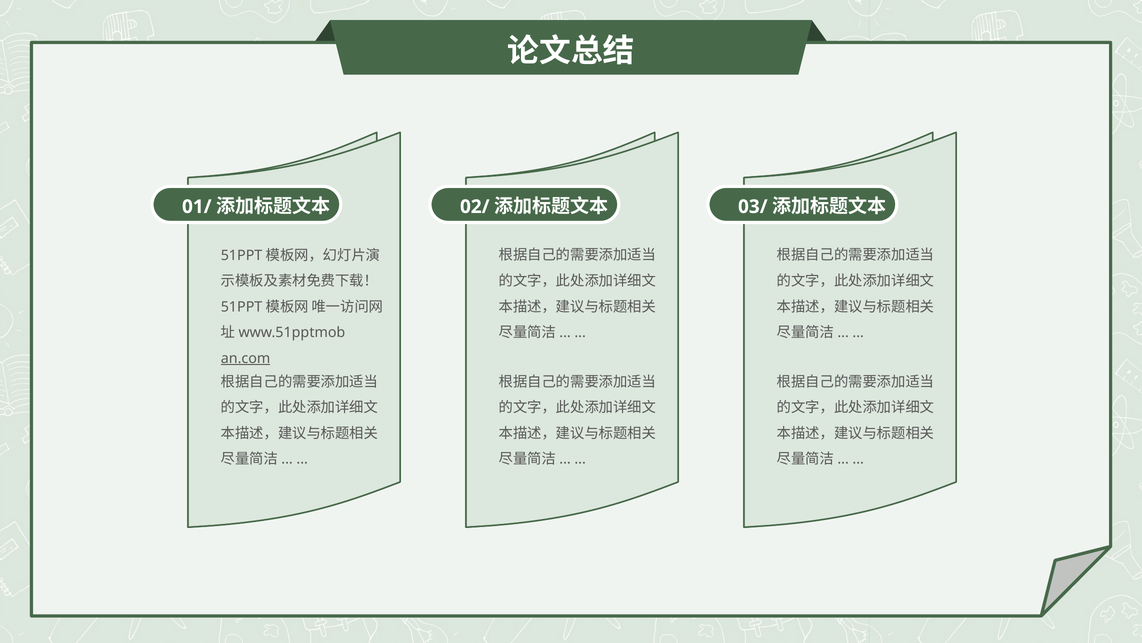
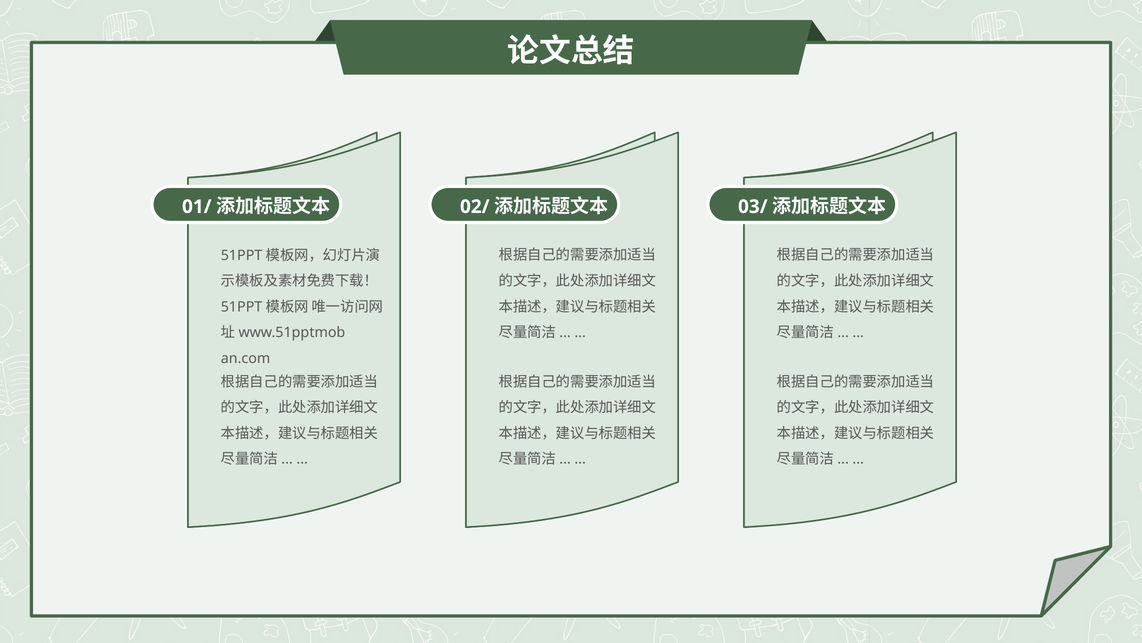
an.com underline: present -> none
